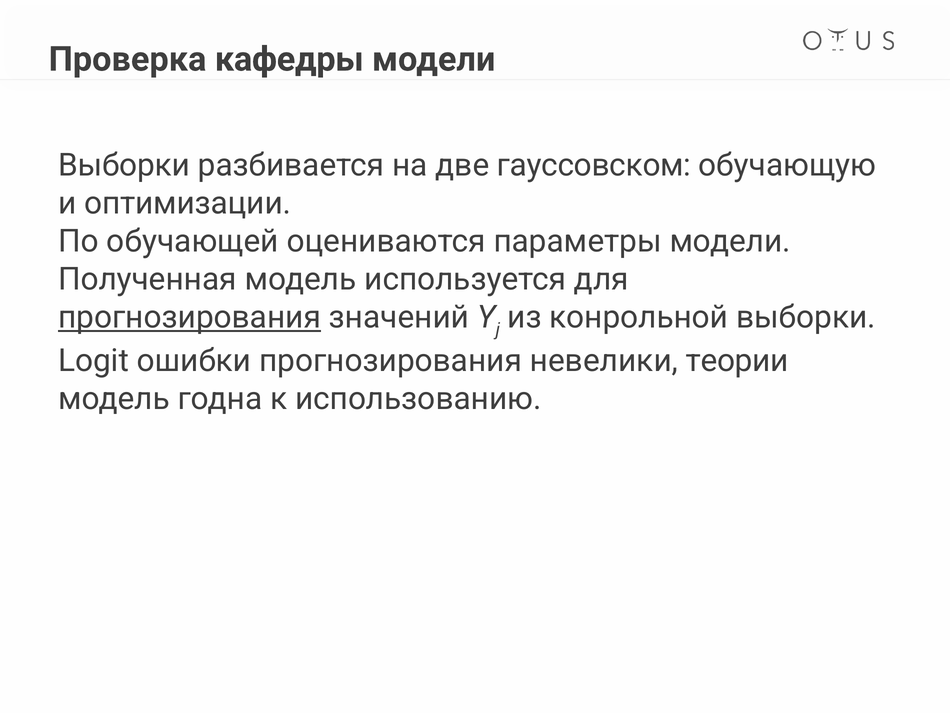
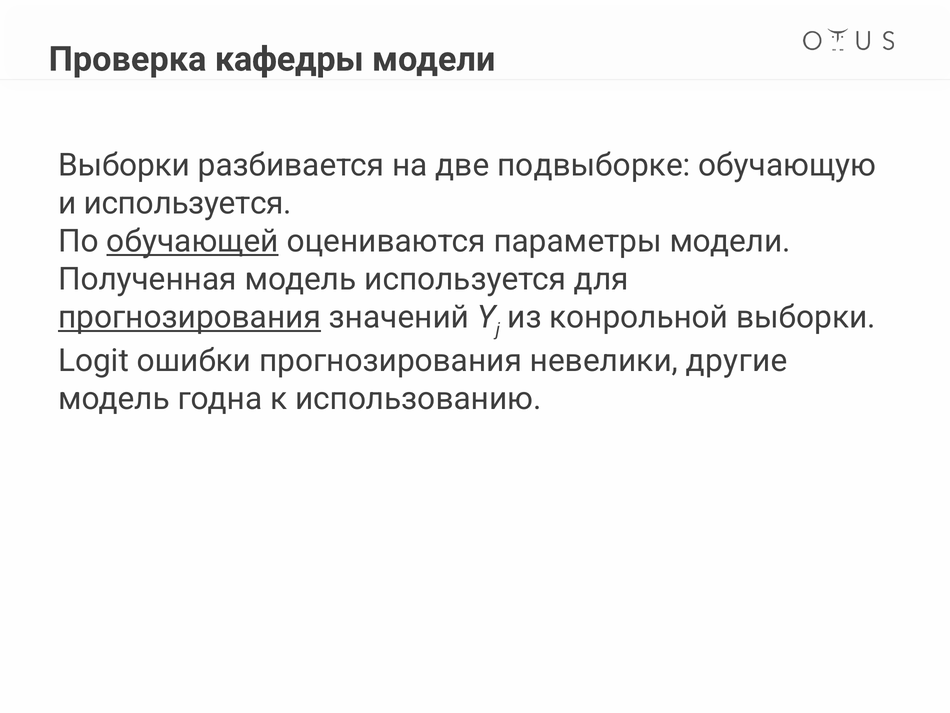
гауссовском: гауссовском -> подвыборке
и оптимизации: оптимизации -> используется
обучающей underline: none -> present
теории: теории -> другие
